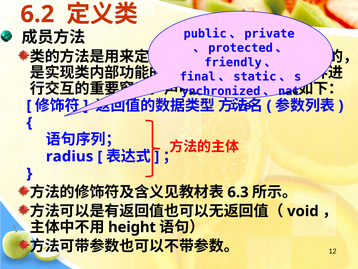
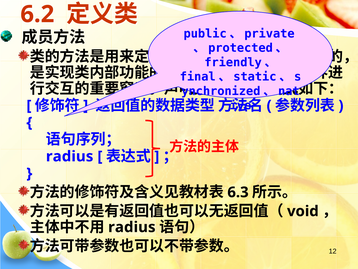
height at (132, 227): height -> radius
